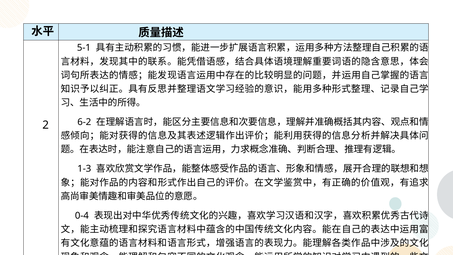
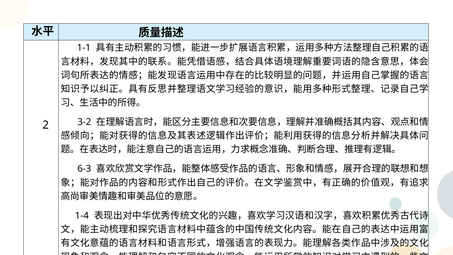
5-1: 5-1 -> 1-1
6-2: 6-2 -> 3-2
1-3: 1-3 -> 6-3
0-4: 0-4 -> 1-4
